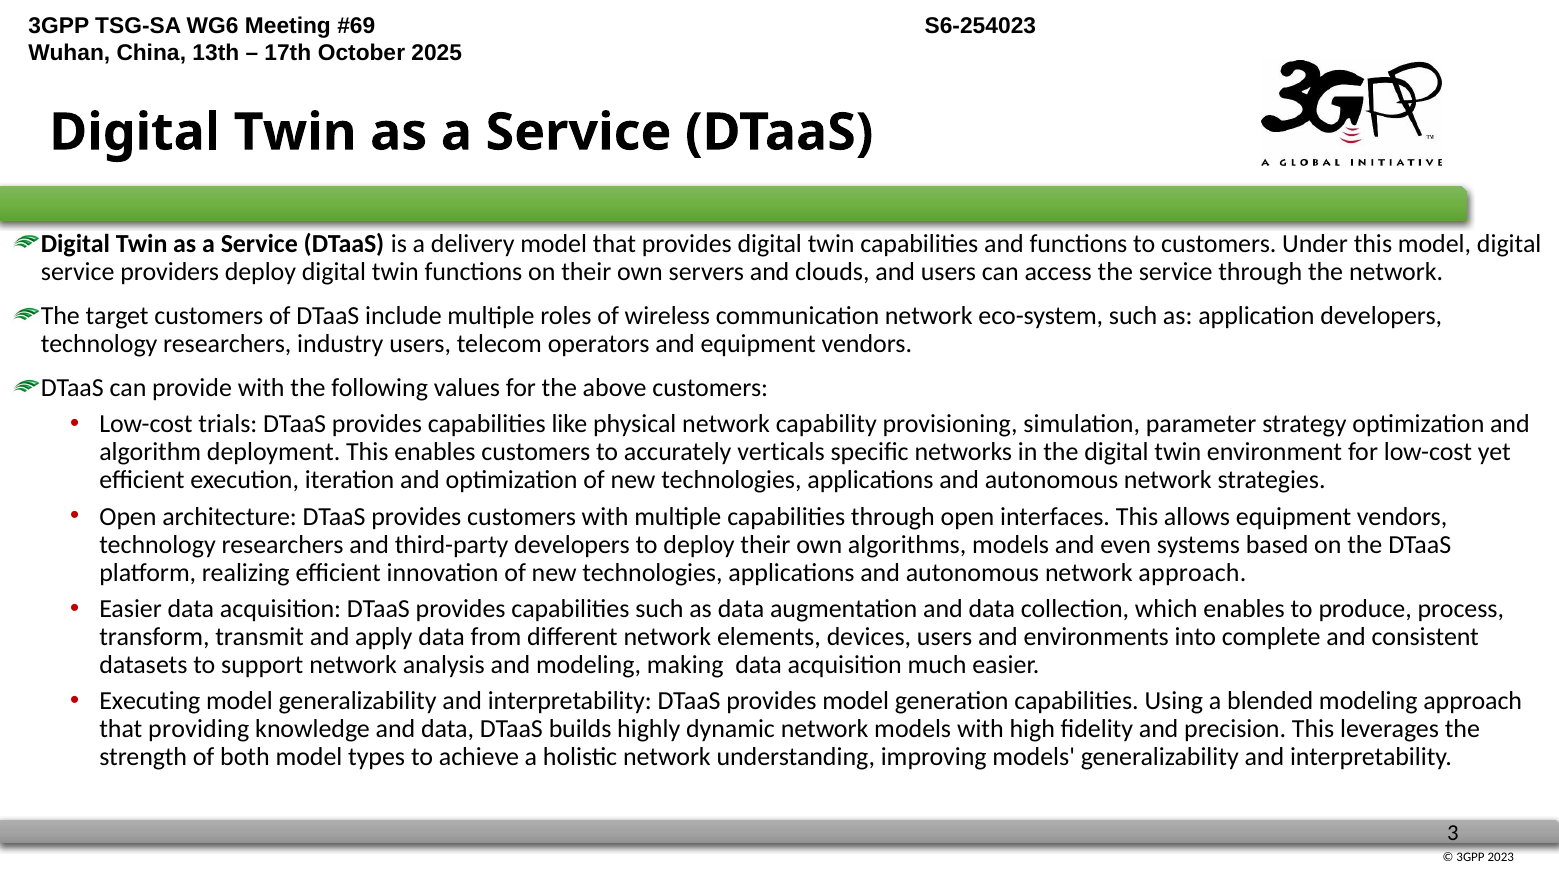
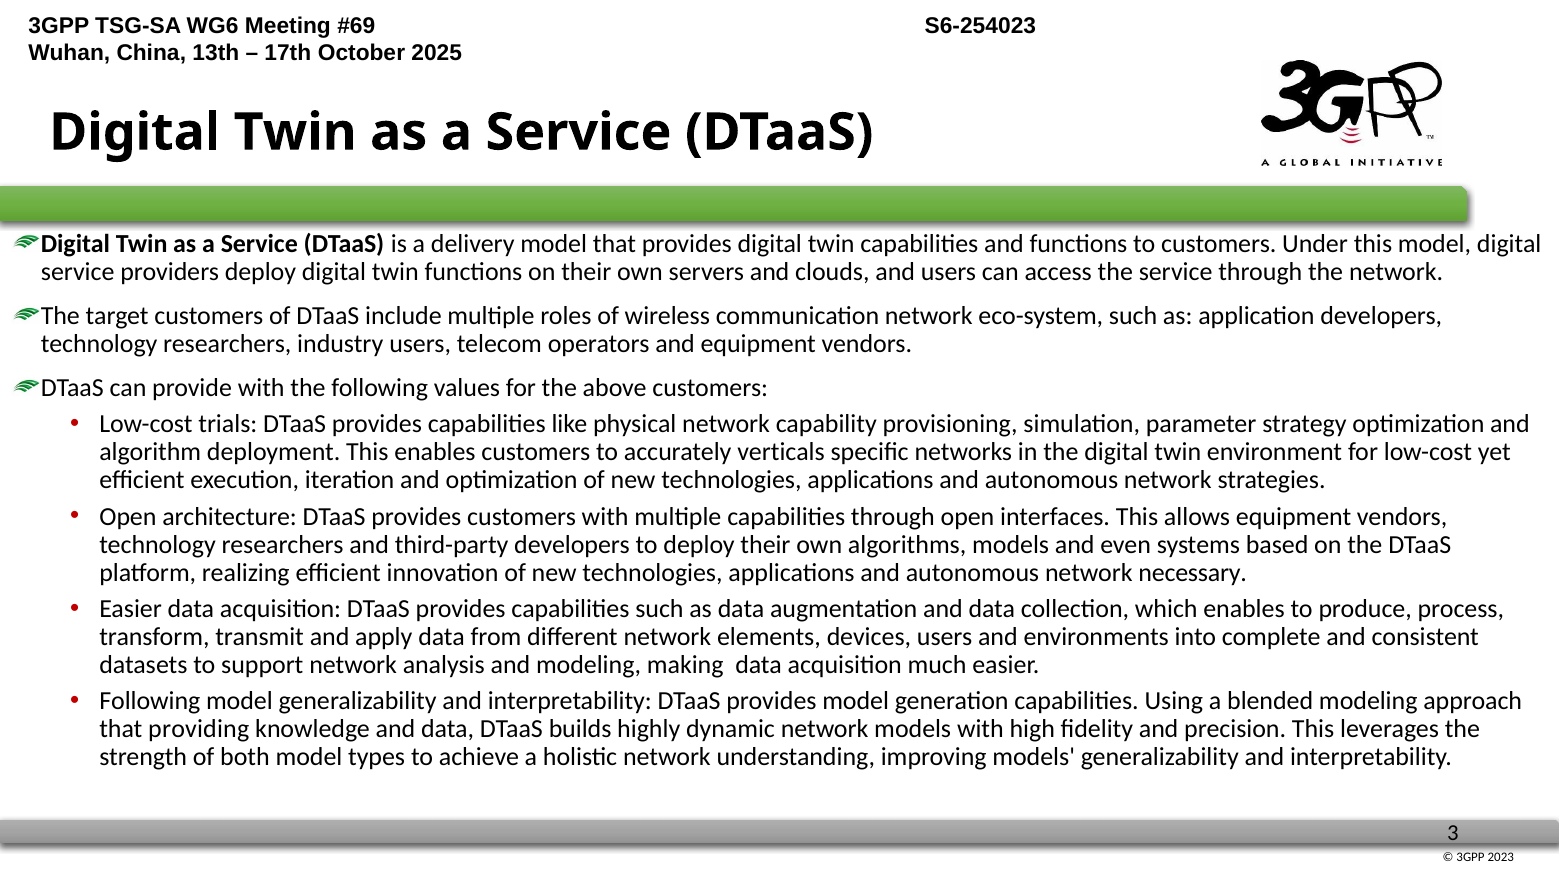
network approach: approach -> necessary
Executing at (150, 701): Executing -> Following
